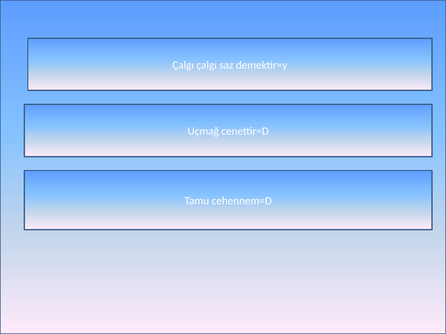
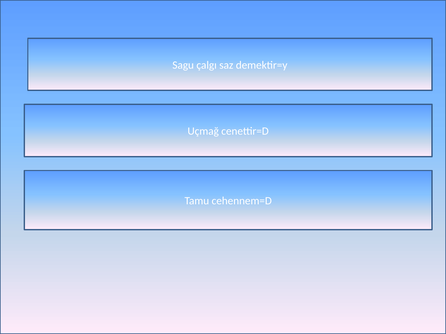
Çalgı at (183, 65): Çalgı -> Sagu
